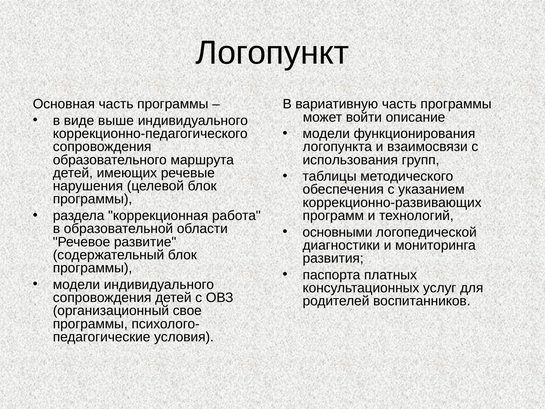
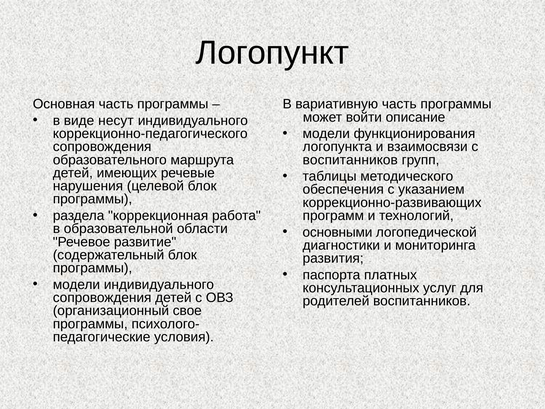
выше: выше -> несут
использования at (350, 160): использования -> воспитанников
